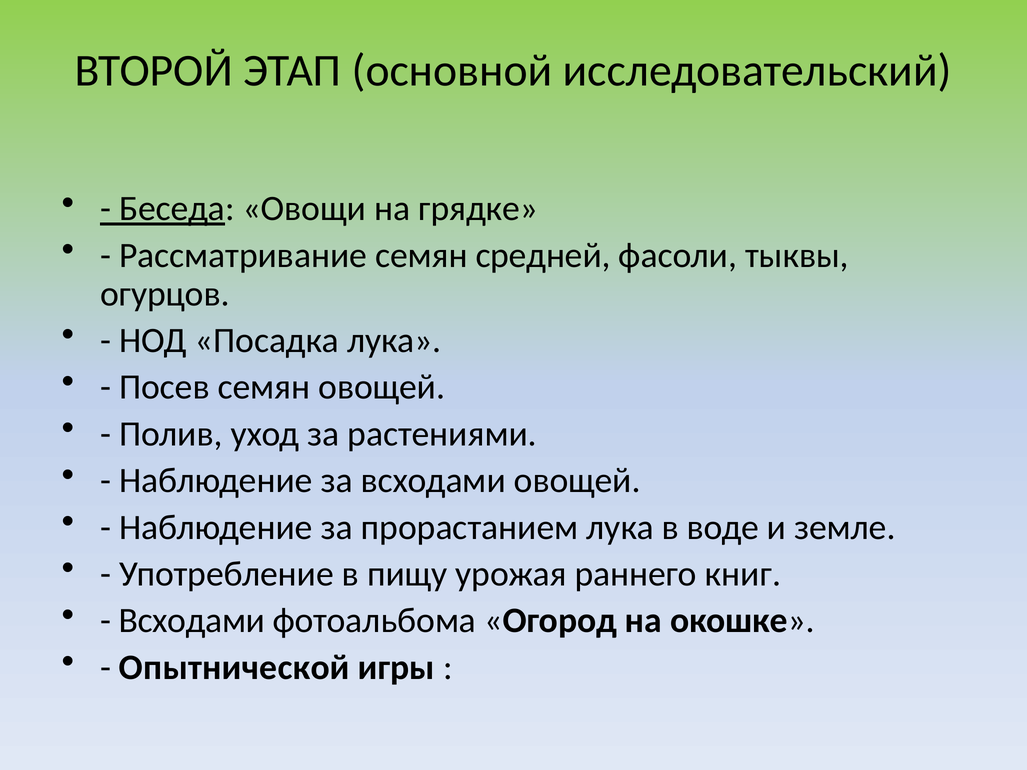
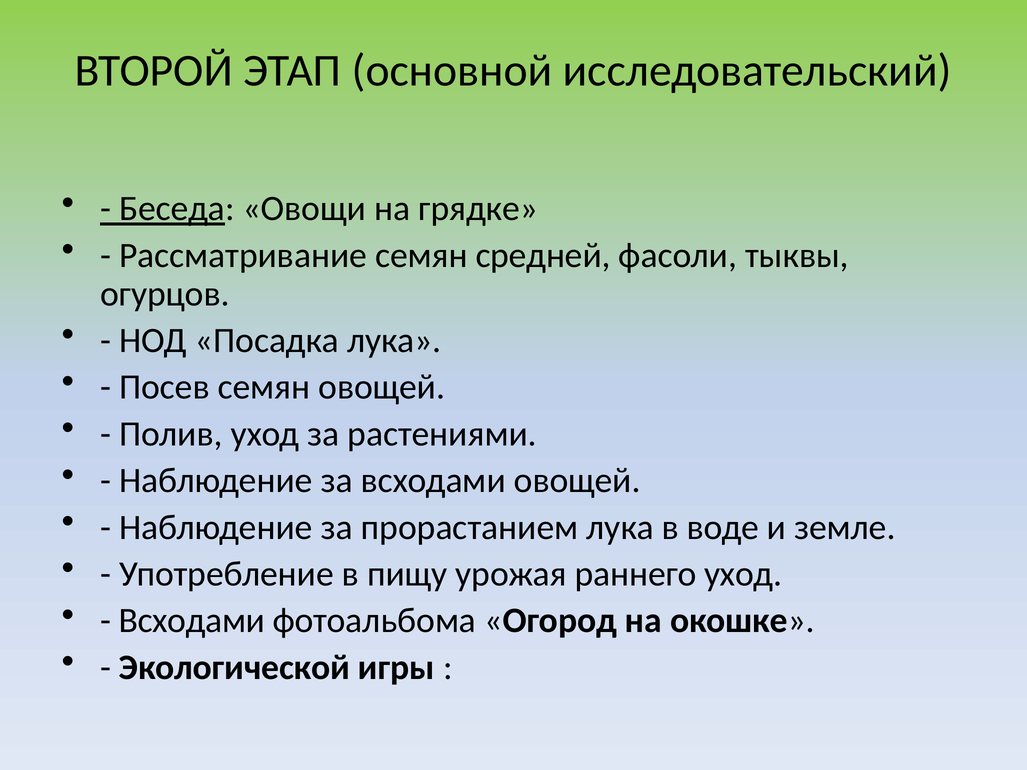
раннего книг: книг -> уход
Опытнической: Опытнической -> Экологической
